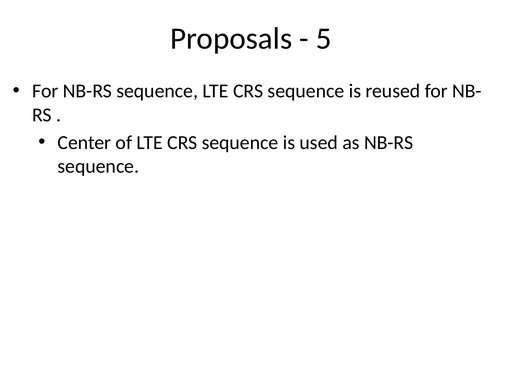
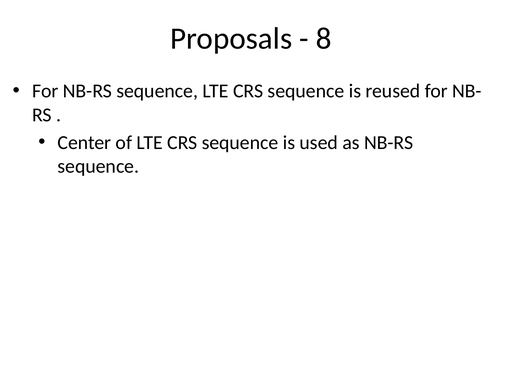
5: 5 -> 8
